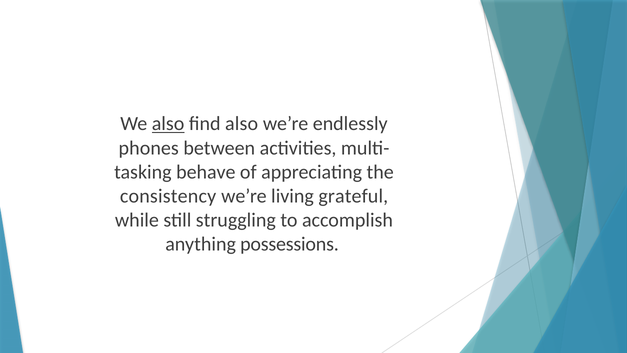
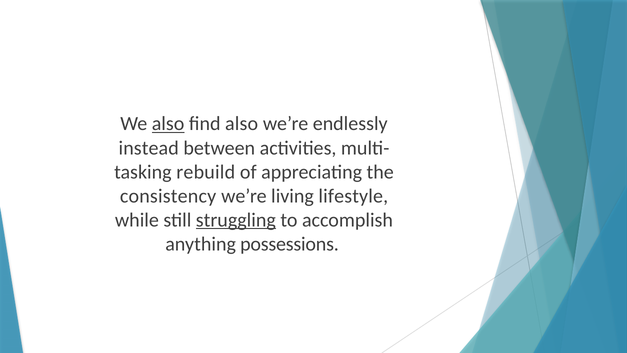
phones: phones -> instead
behave: behave -> rebuild
grateful: grateful -> lifestyle
struggling underline: none -> present
